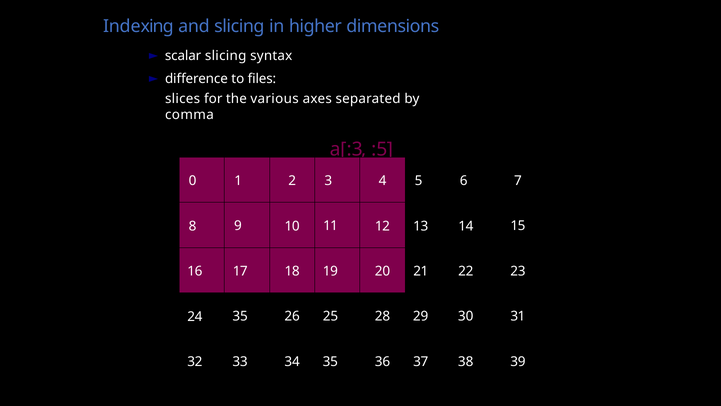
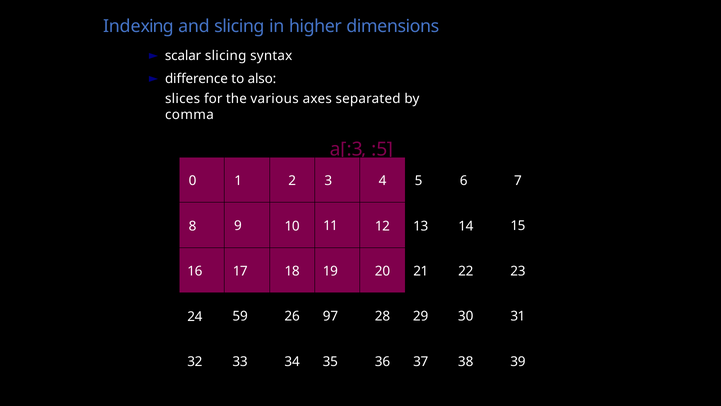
files: files -> also
24 35: 35 -> 59
25: 25 -> 97
